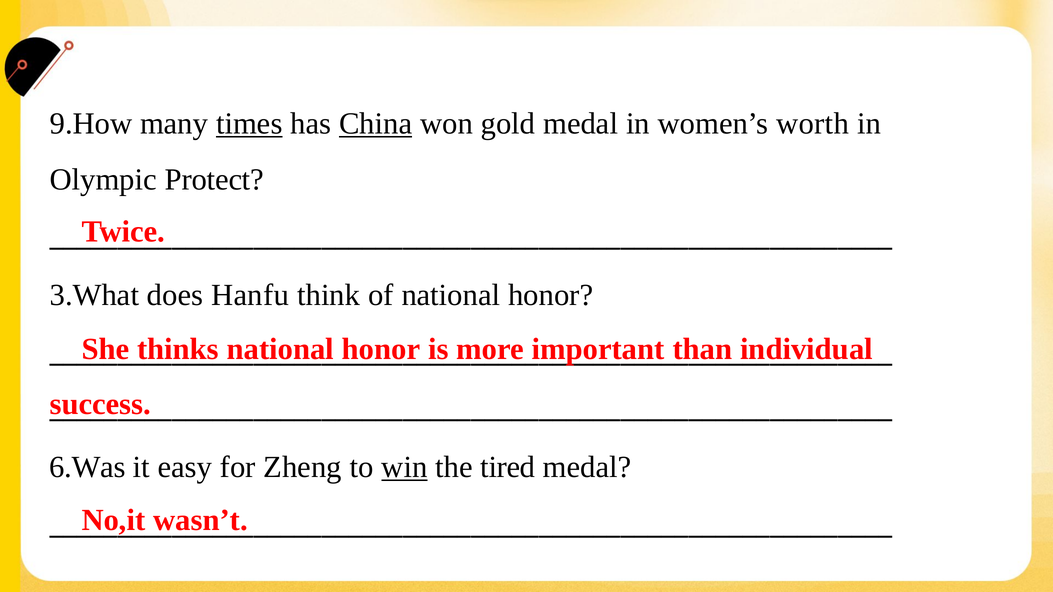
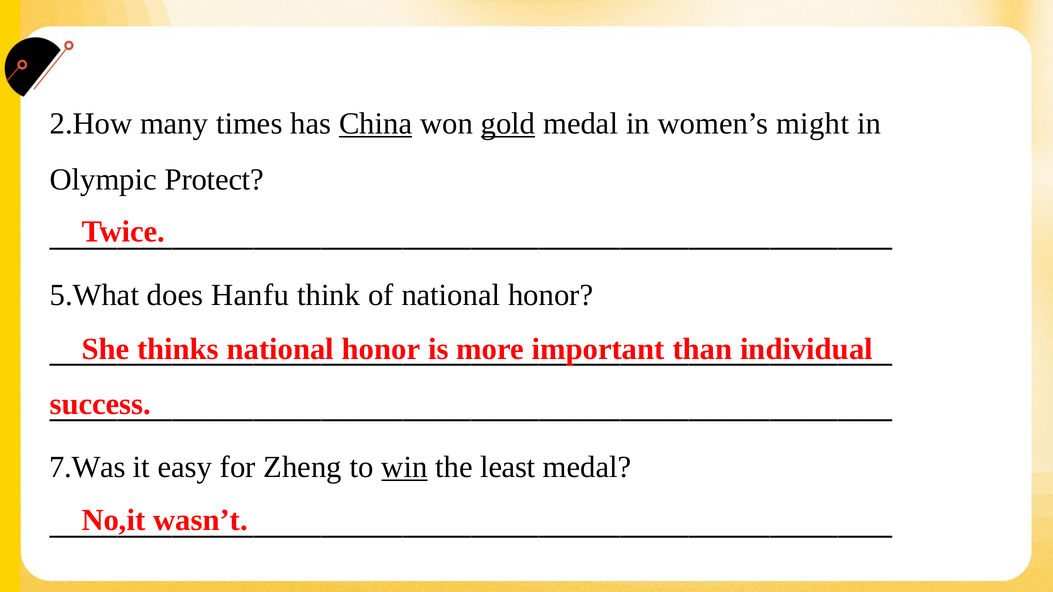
9.How: 9.How -> 2.How
times underline: present -> none
gold underline: none -> present
worth: worth -> might
3.What: 3.What -> 5.What
6.Was: 6.Was -> 7.Was
tired: tired -> least
